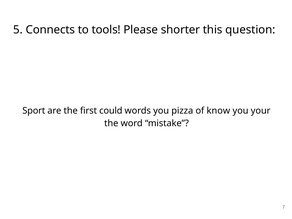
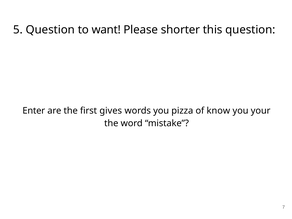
5 Connects: Connects -> Question
tools: tools -> want
Sport: Sport -> Enter
could: could -> gives
